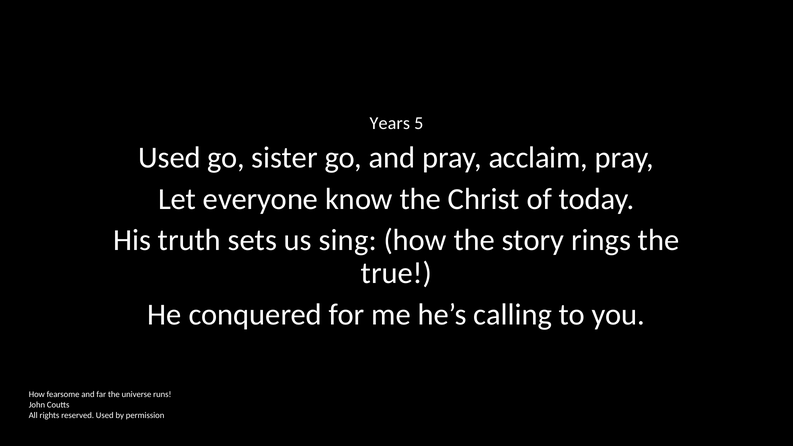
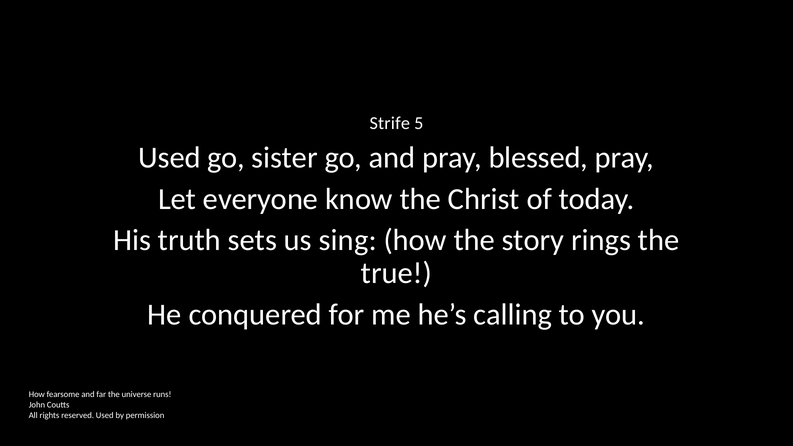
Years: Years -> Strife
acclaim: acclaim -> blessed
